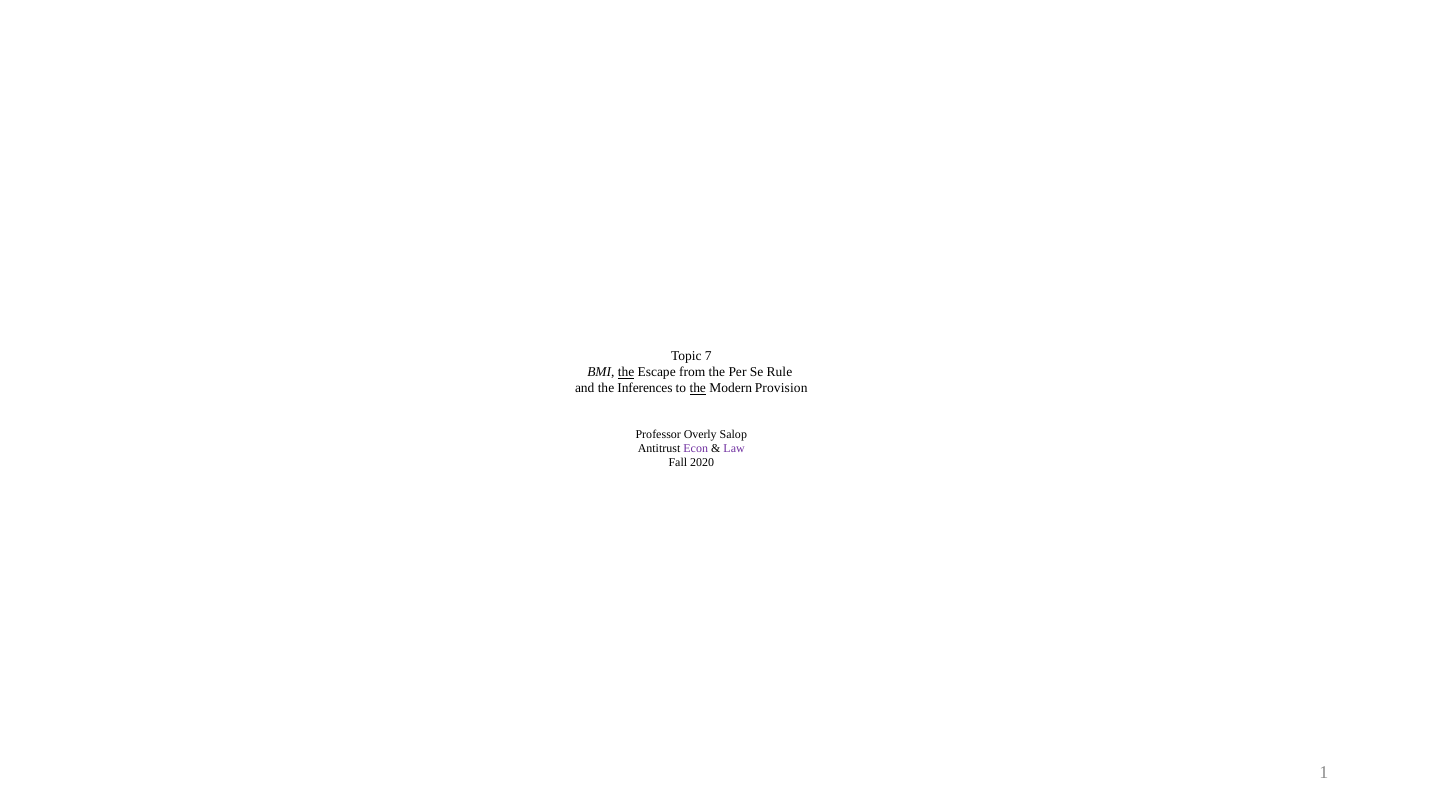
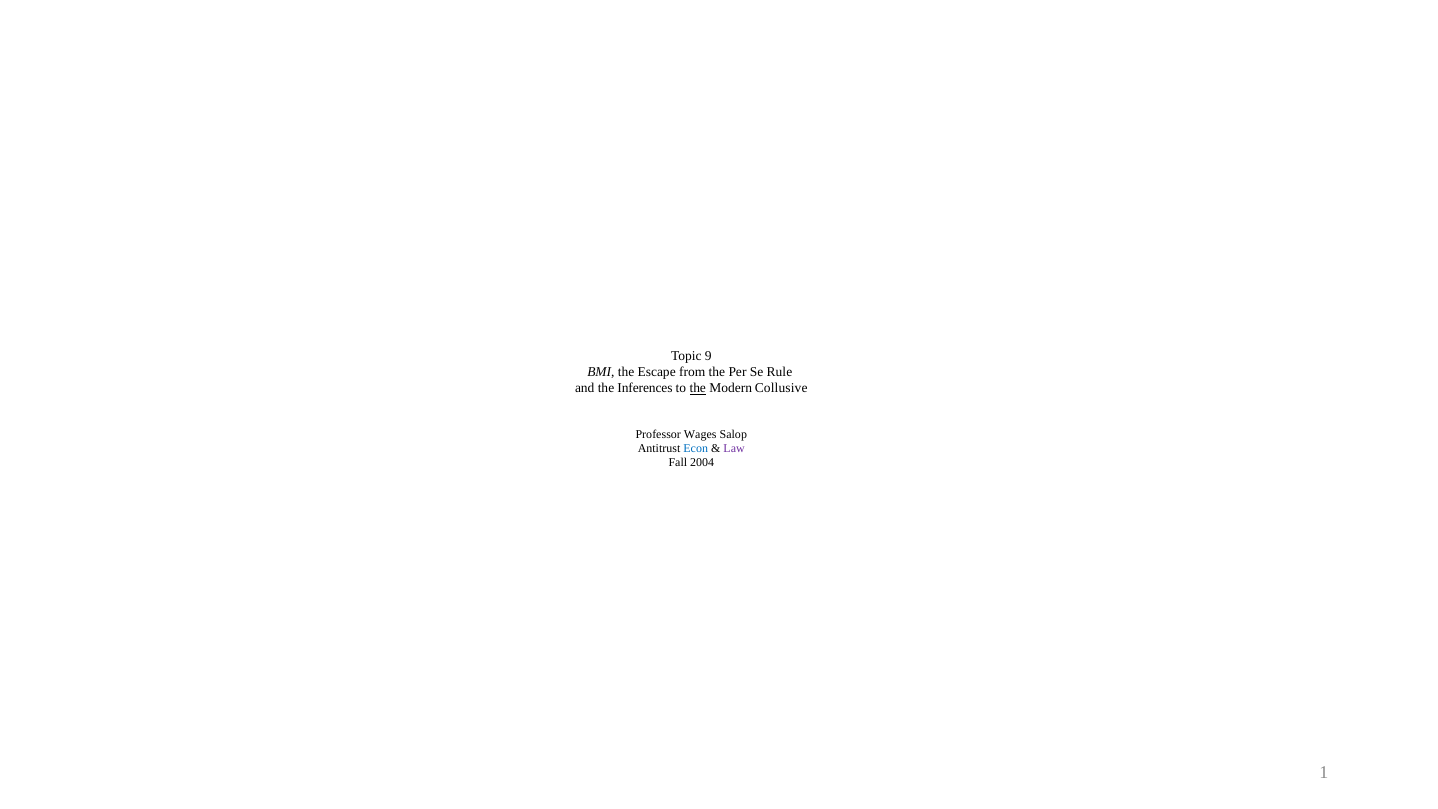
7: 7 -> 9
the at (626, 372) underline: present -> none
Provision: Provision -> Collusive
Overly: Overly -> Wages
Econ colour: purple -> blue
2020: 2020 -> 2004
